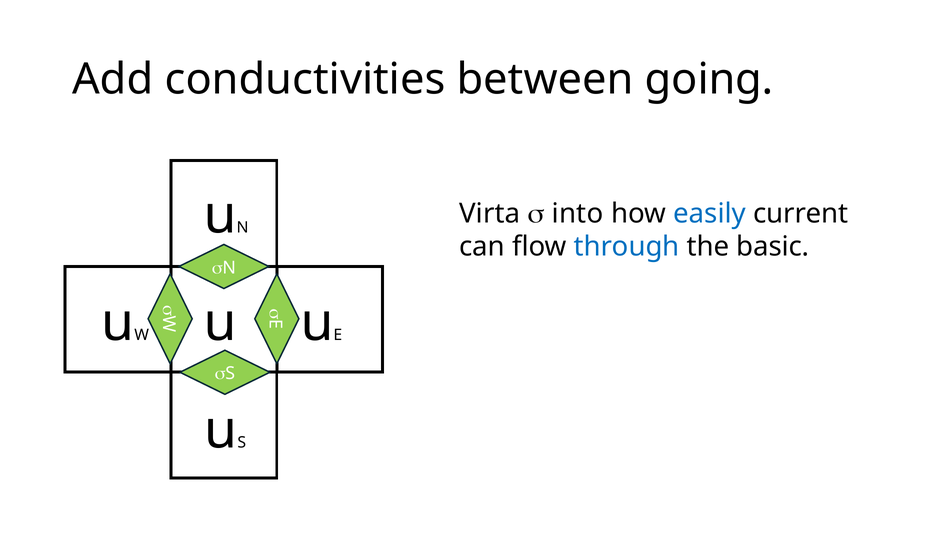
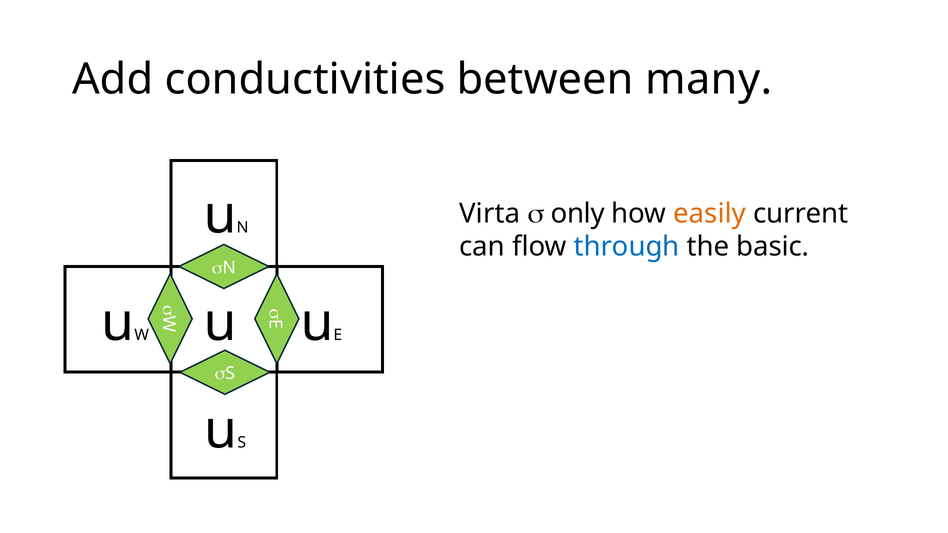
going: going -> many
into: into -> only
easily colour: blue -> orange
